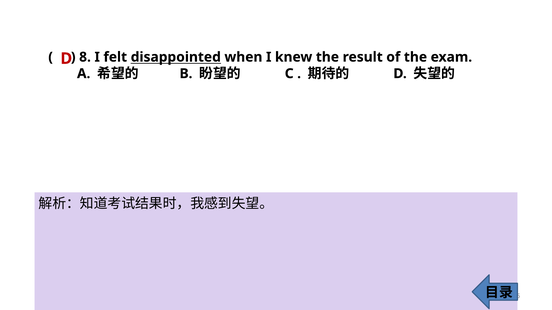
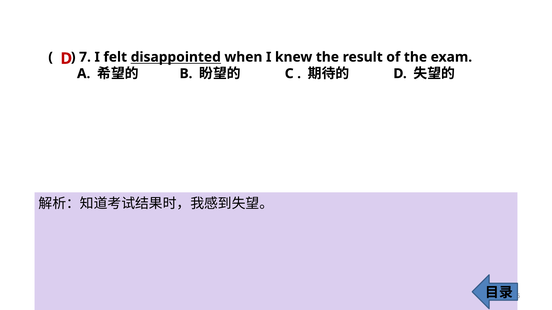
8: 8 -> 7
